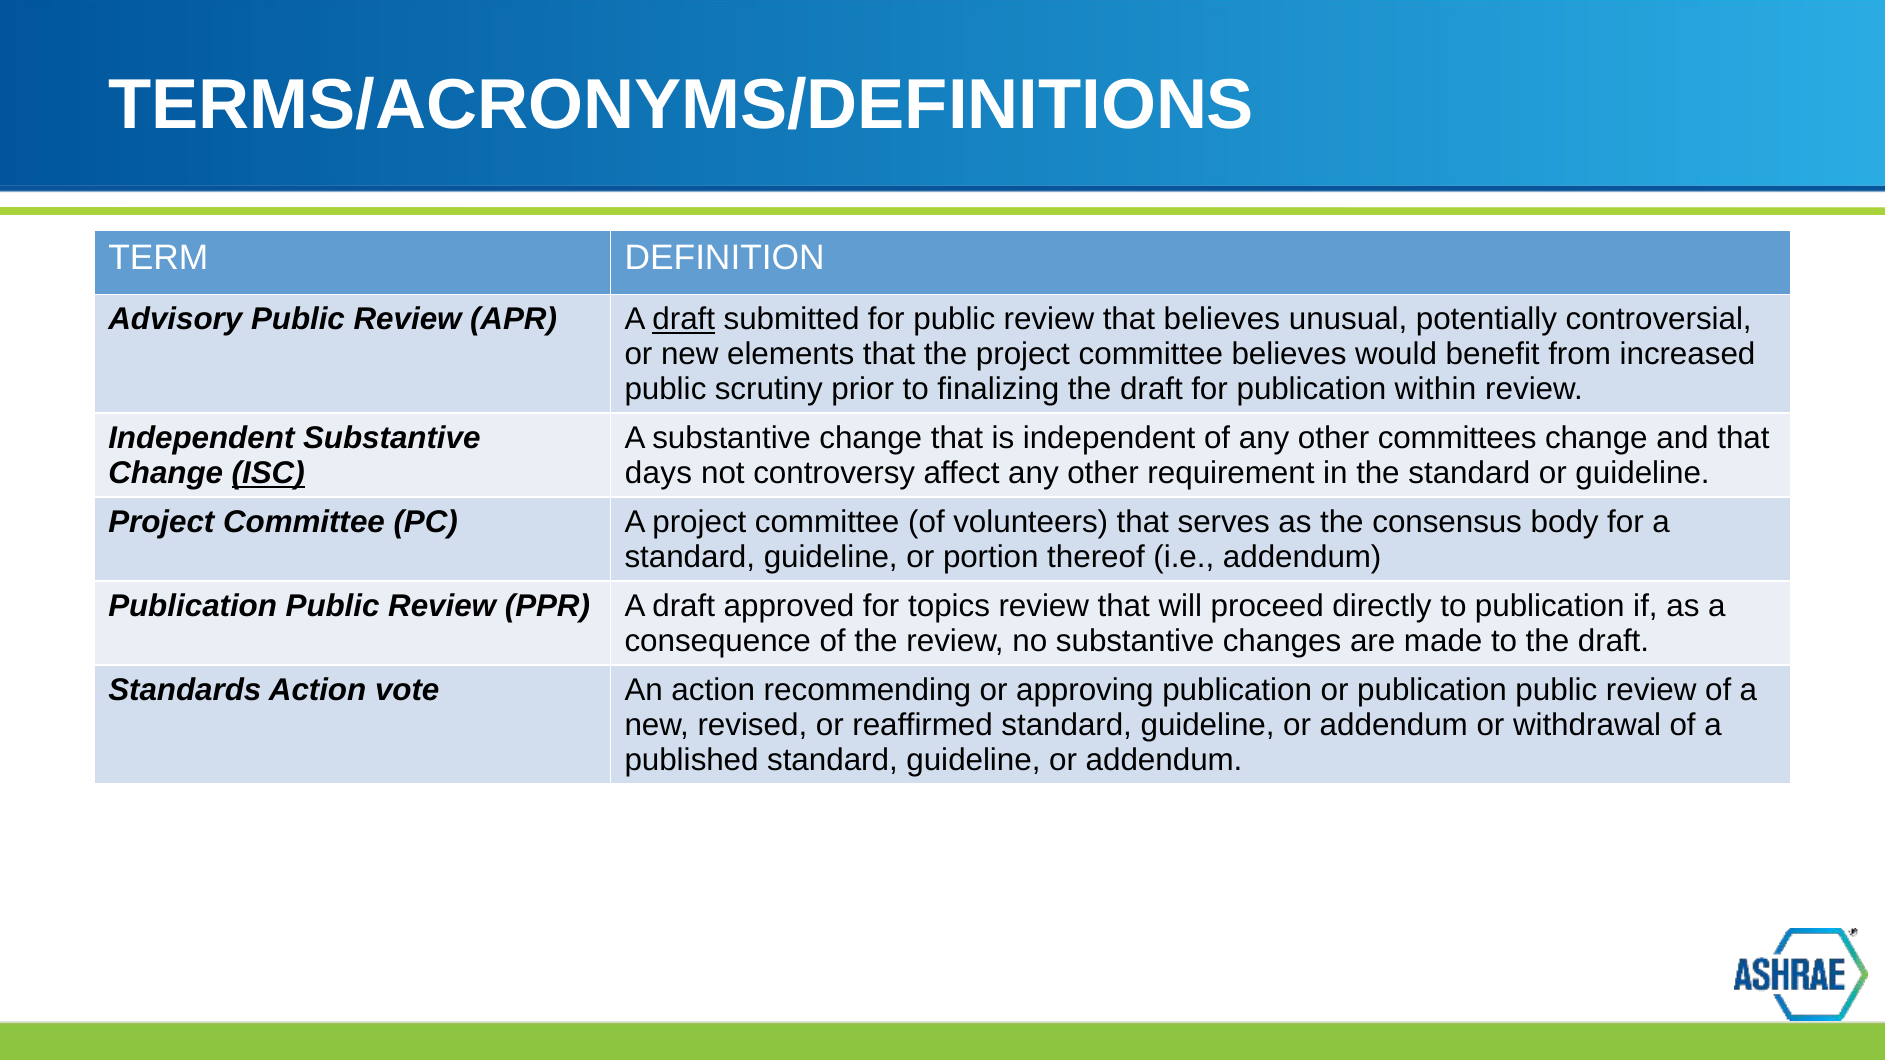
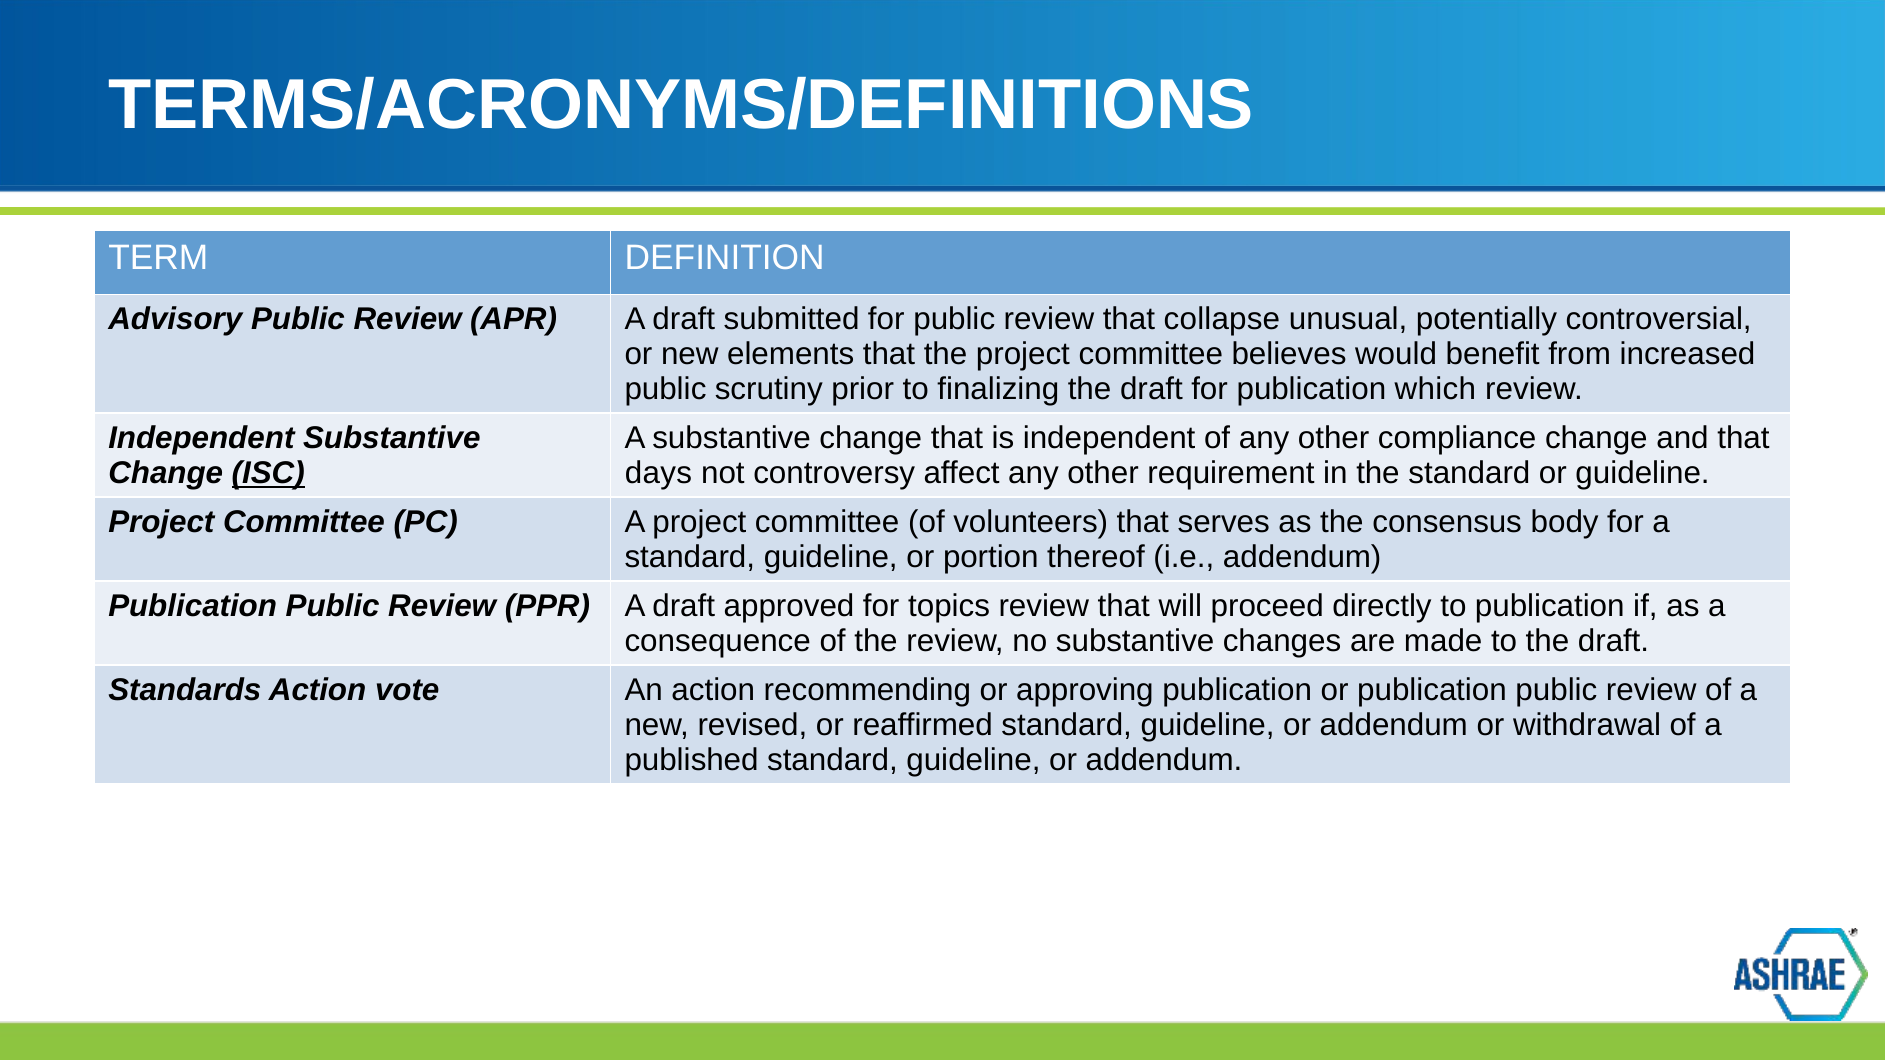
draft at (684, 319) underline: present -> none
that believes: believes -> collapse
within: within -> which
committees: committees -> compliance
